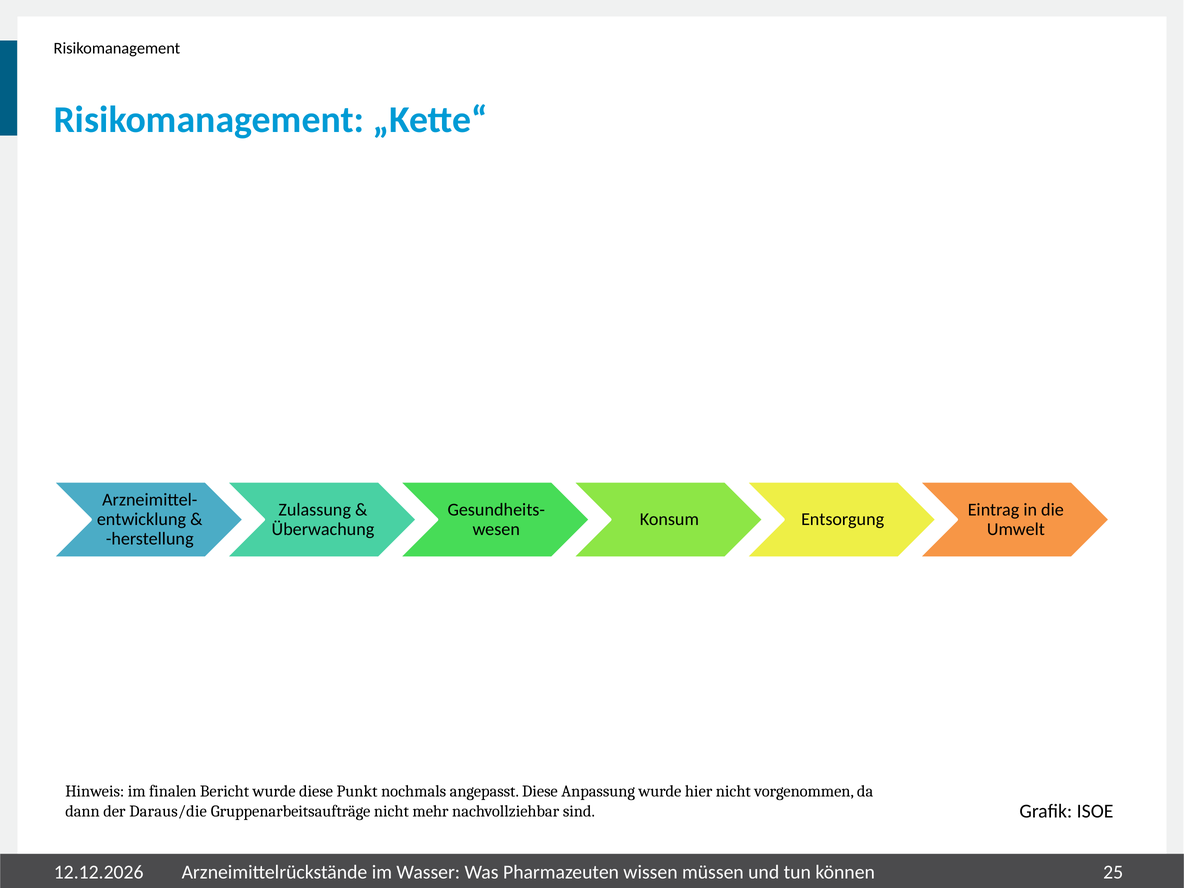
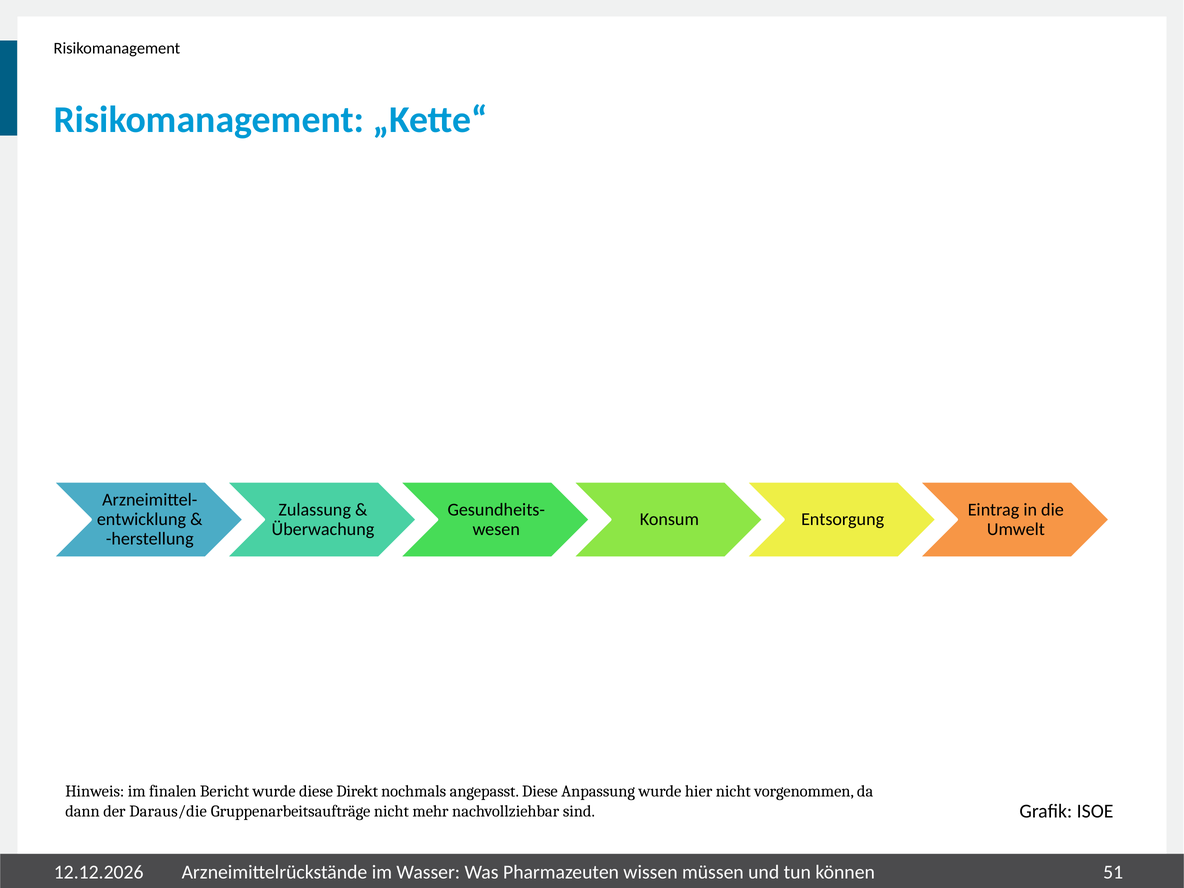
Punkt: Punkt -> Direkt
25: 25 -> 51
